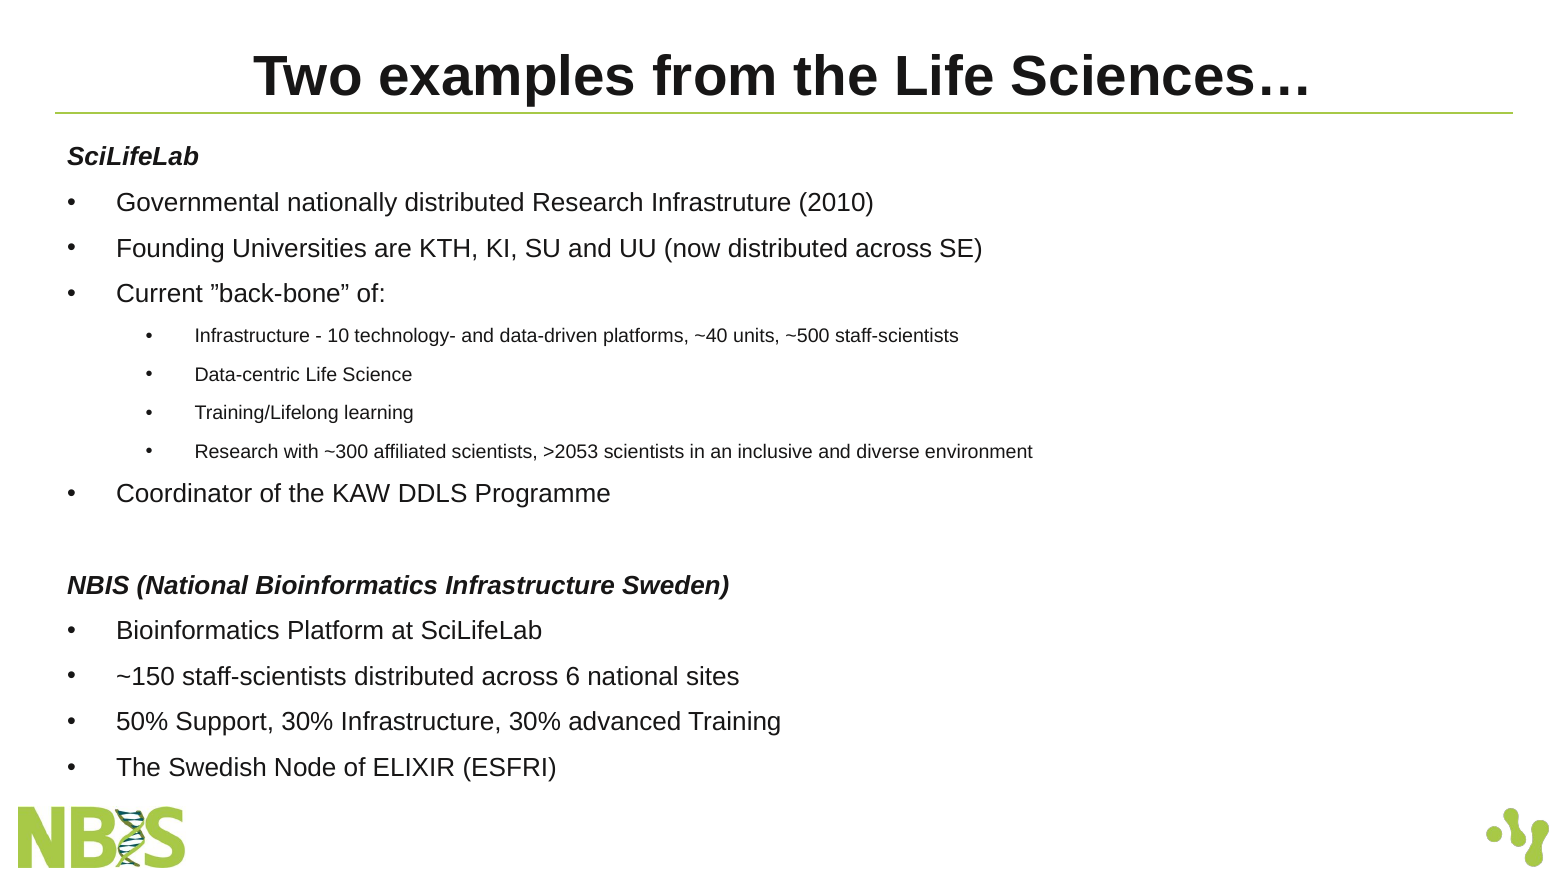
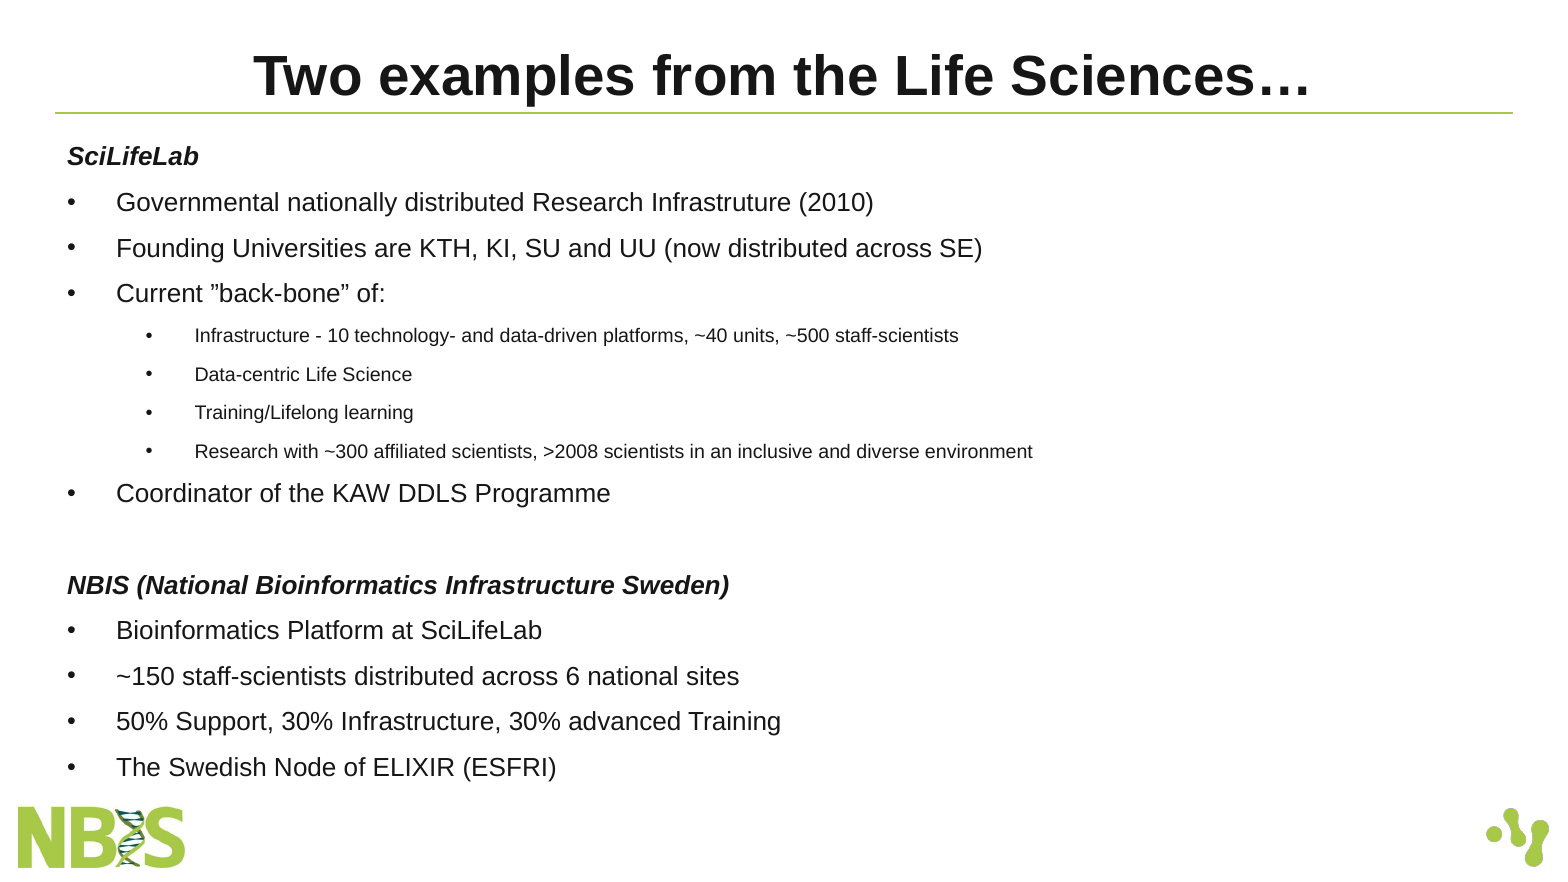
>2053: >2053 -> >2008
